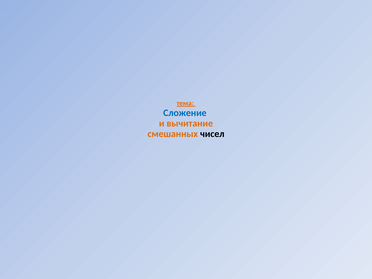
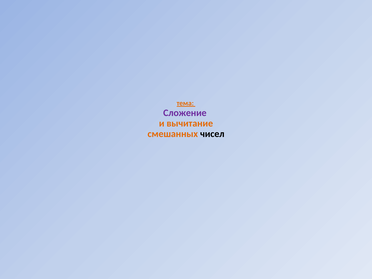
Сложение colour: blue -> purple
